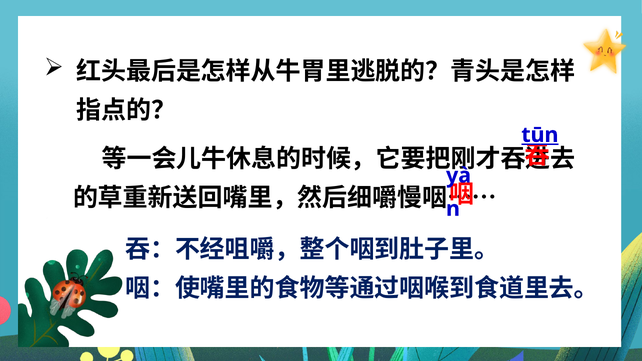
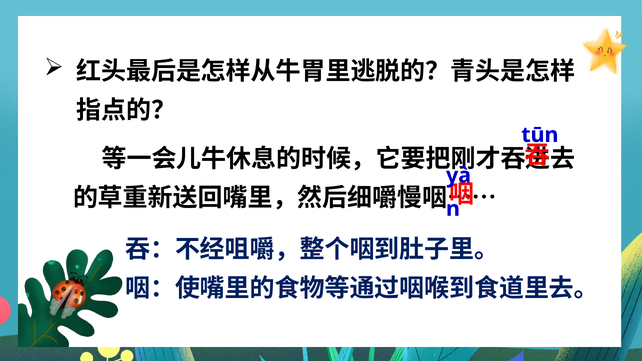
tūn underline: present -> none
